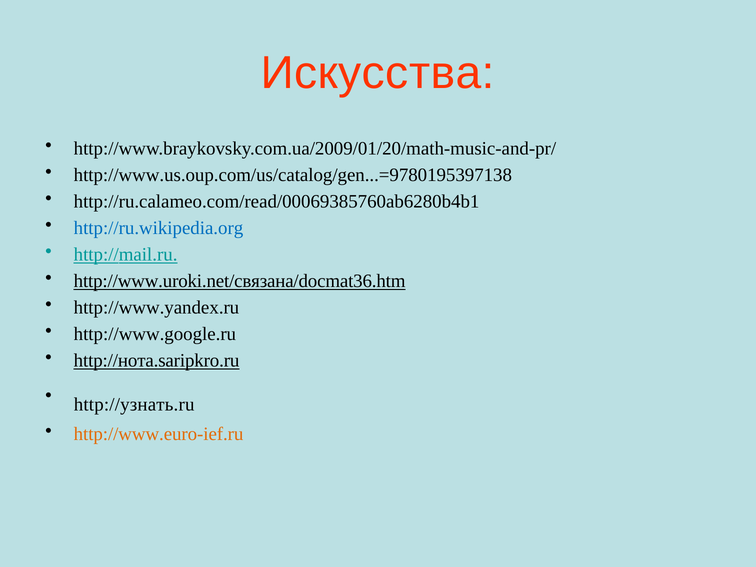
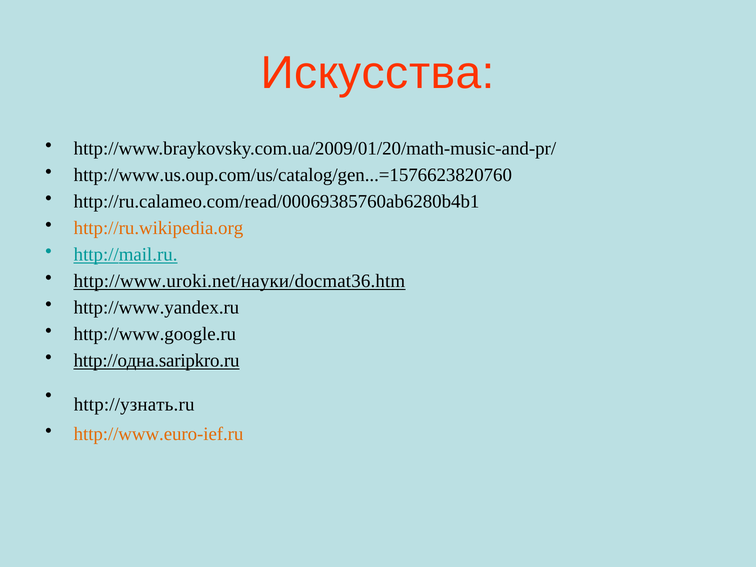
http://www.us.oup.com/us/catalog/gen...=9780195397138: http://www.us.oup.com/us/catalog/gen...=9780195397138 -> http://www.us.oup.com/us/catalog/gen...=1576623820760
http://ru.wikipedia.org colour: blue -> orange
http://www.uroki.net/связана/docmat36.htm: http://www.uroki.net/связана/docmat36.htm -> http://www.uroki.net/науки/docmat36.htm
http://нота.saripkro.ru: http://нота.saripkro.ru -> http://одна.saripkro.ru
